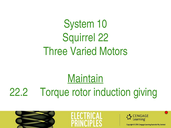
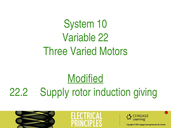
Squirrel: Squirrel -> Variable
Maintain: Maintain -> Modified
Torque: Torque -> Supply
